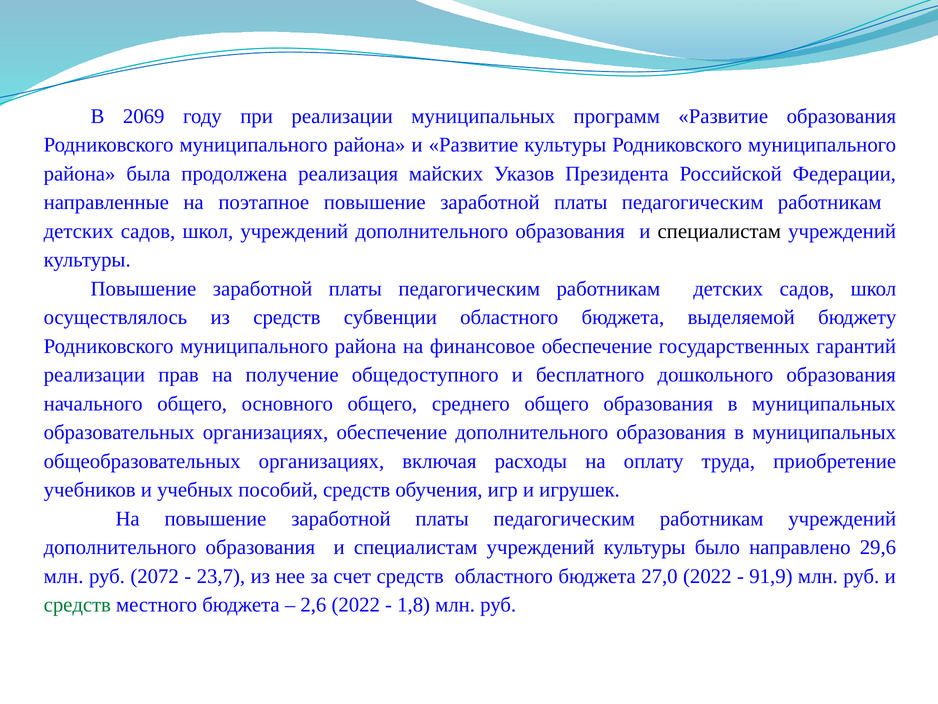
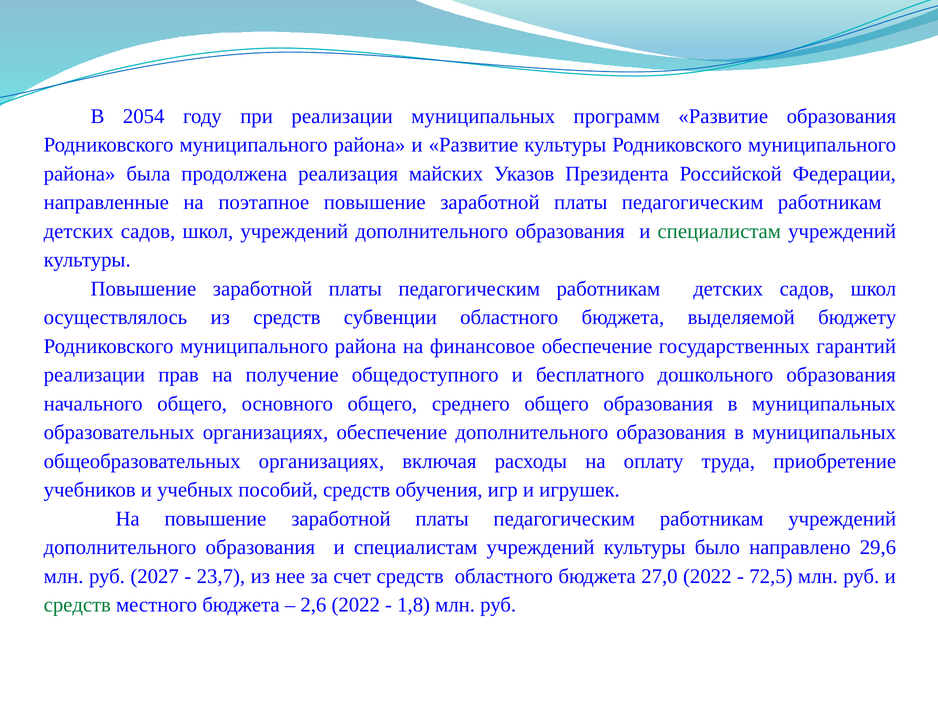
2069: 2069 -> 2054
специалистам at (719, 231) colour: black -> green
2072: 2072 -> 2027
91,9: 91,9 -> 72,5
